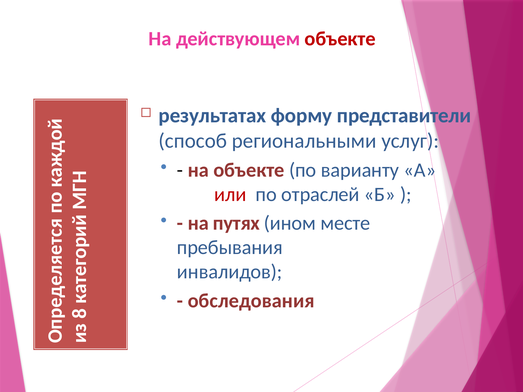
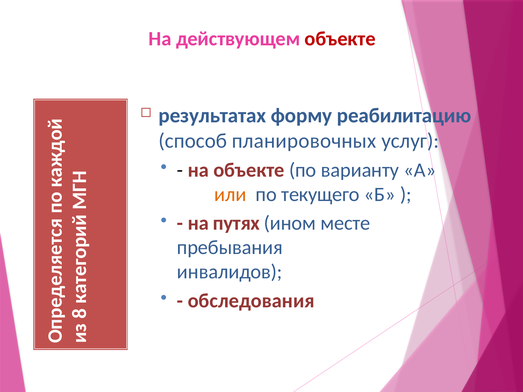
представители: представители -> реабилитацию
региональными: региональными -> планировочных
или colour: red -> orange
отраслей: отраслей -> текущего
